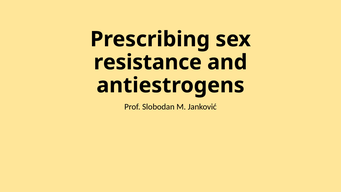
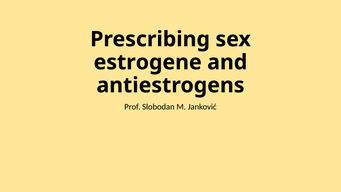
resistance: resistance -> estrogene
